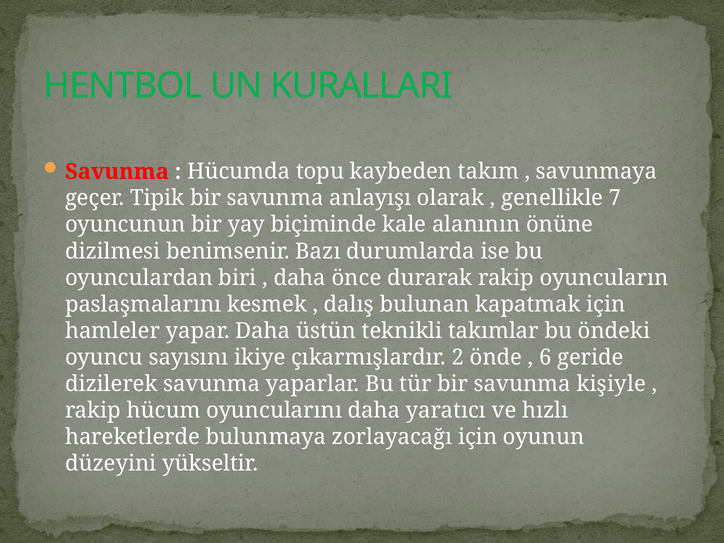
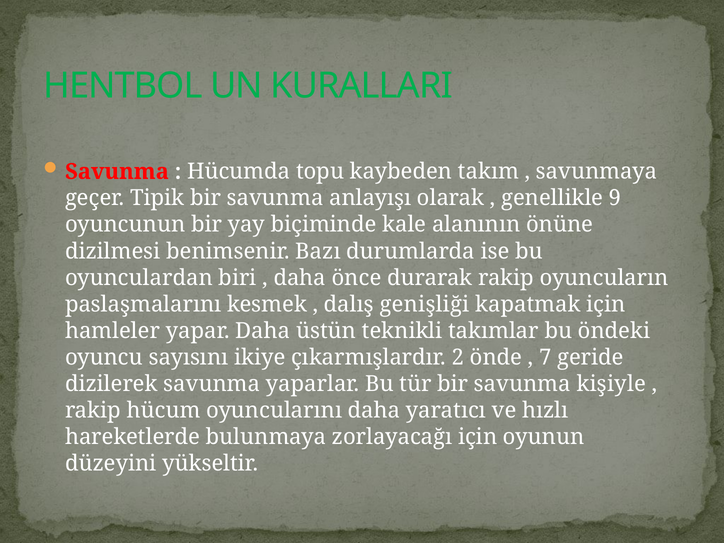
7: 7 -> 9
bulunan: bulunan -> genişliği
6: 6 -> 7
